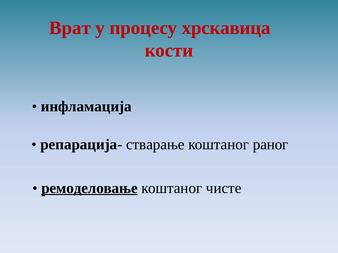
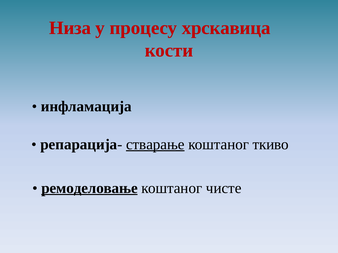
Врат: Врат -> Низа
стварање underline: none -> present
раног: раног -> ткиво
